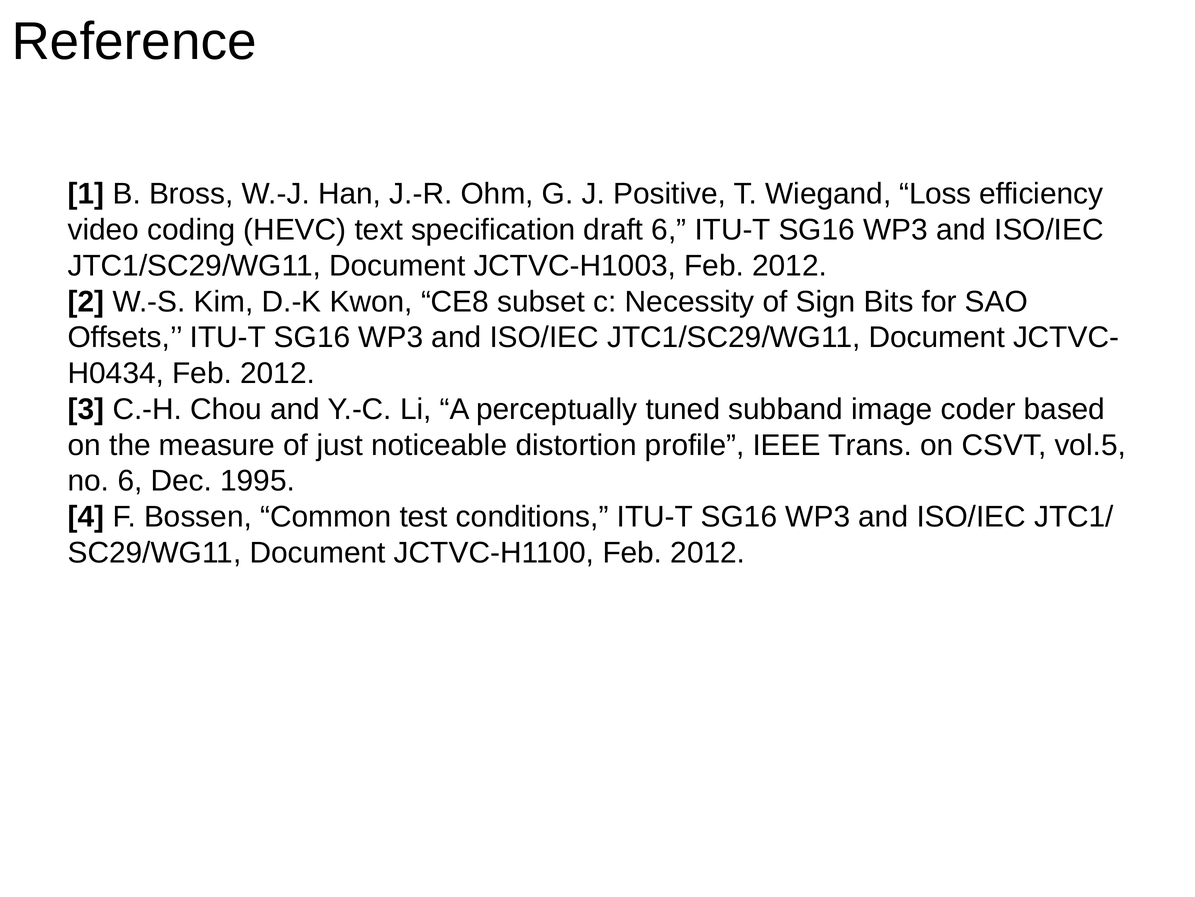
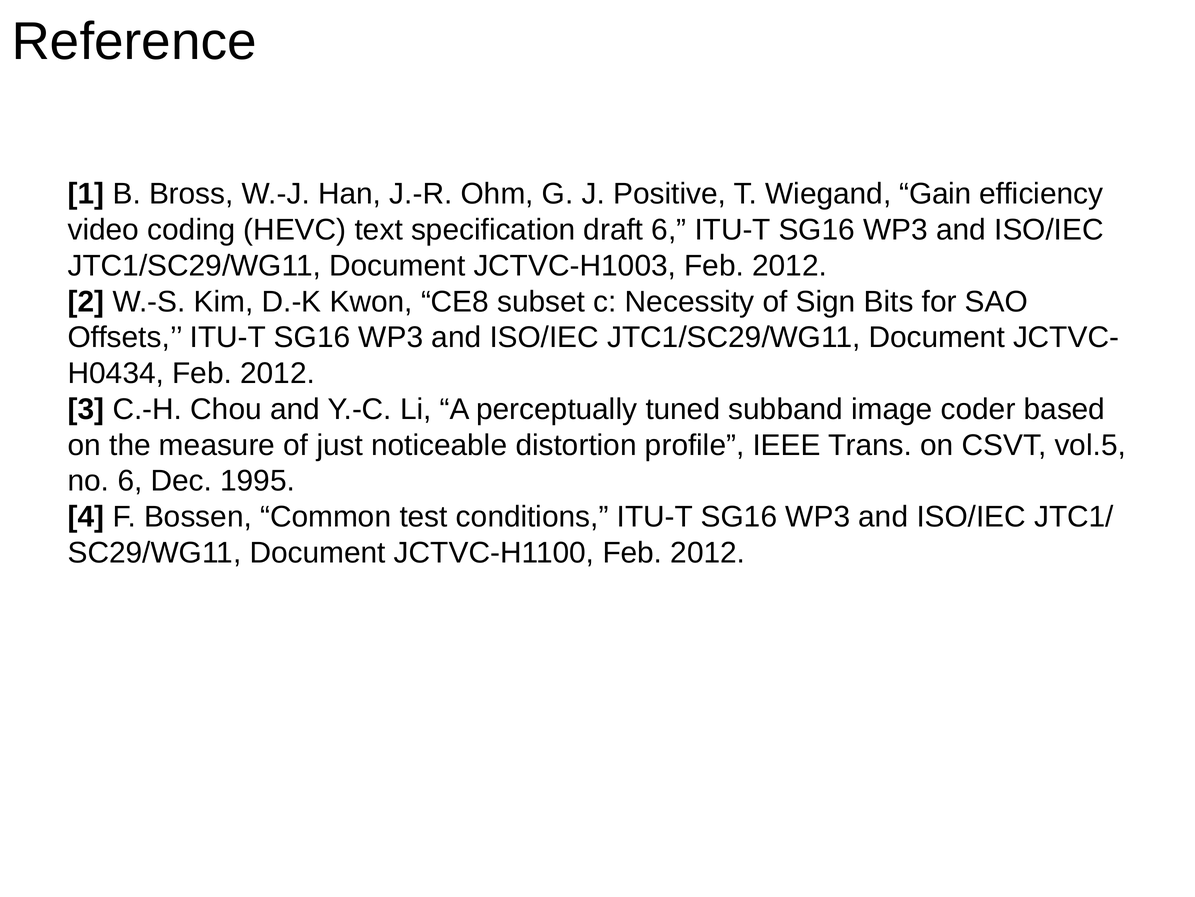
Loss: Loss -> Gain
